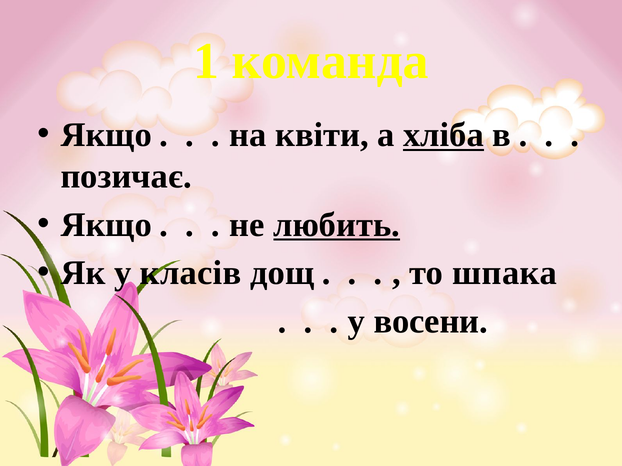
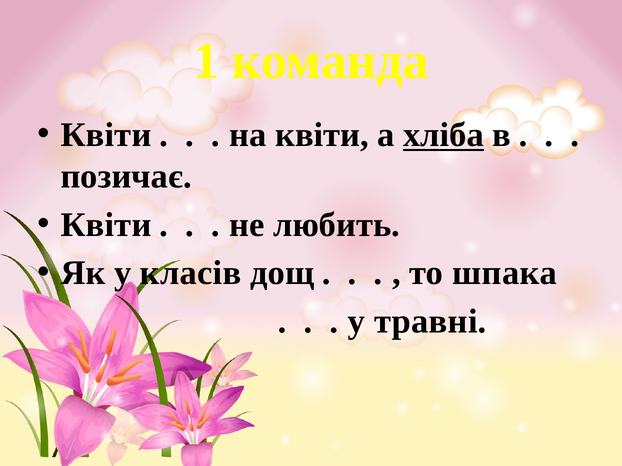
Якщо at (106, 135): Якщо -> Квіти
Якщо at (106, 225): Якщо -> Квіти
любить underline: present -> none
восени: восени -> травні
